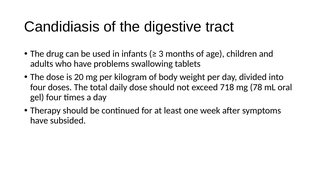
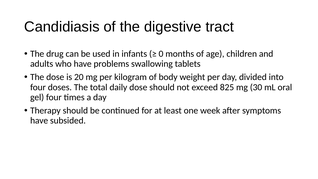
3: 3 -> 0
718: 718 -> 825
78: 78 -> 30
